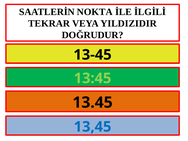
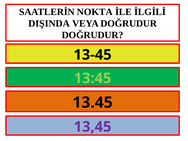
TEKRAR: TEKRAR -> DIŞINDA
VEYA YILDIZIDIR: YILDIZIDIR -> DOĞRUDUR
13,45 colour: blue -> purple
